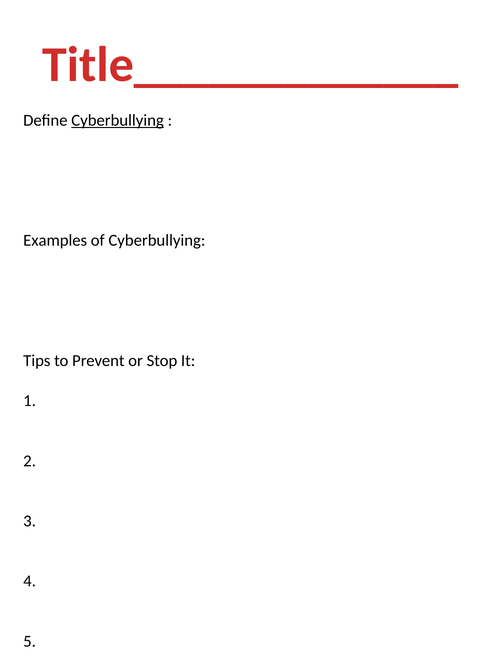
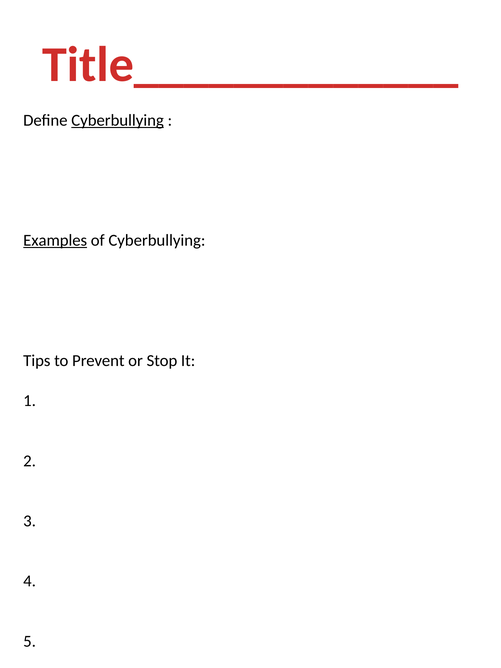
Examples underline: none -> present
